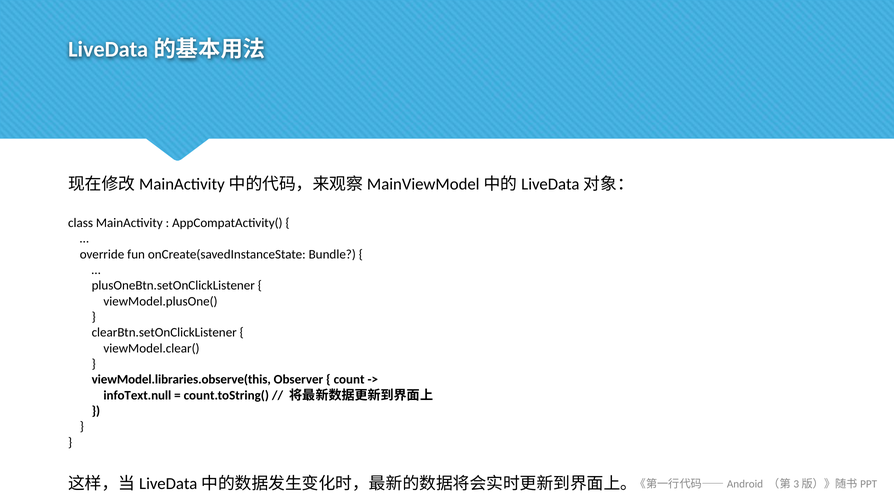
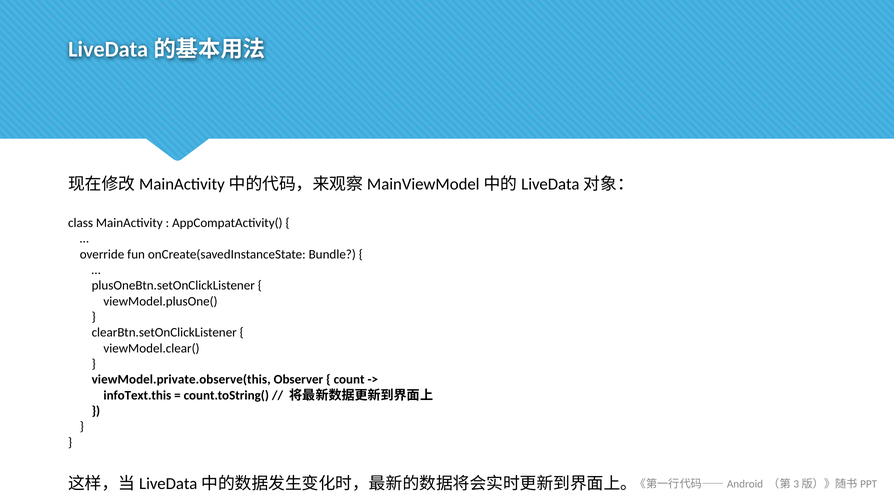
viewModel.libraries.observe(this: viewModel.libraries.observe(this -> viewModel.private.observe(this
infoText.null: infoText.null -> infoText.this
